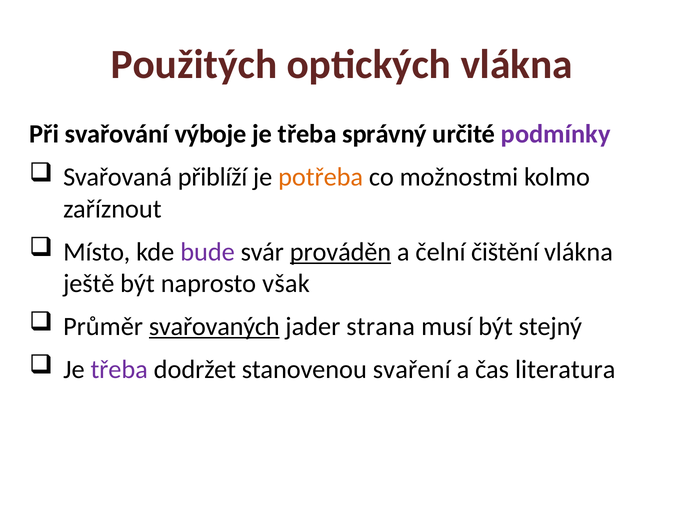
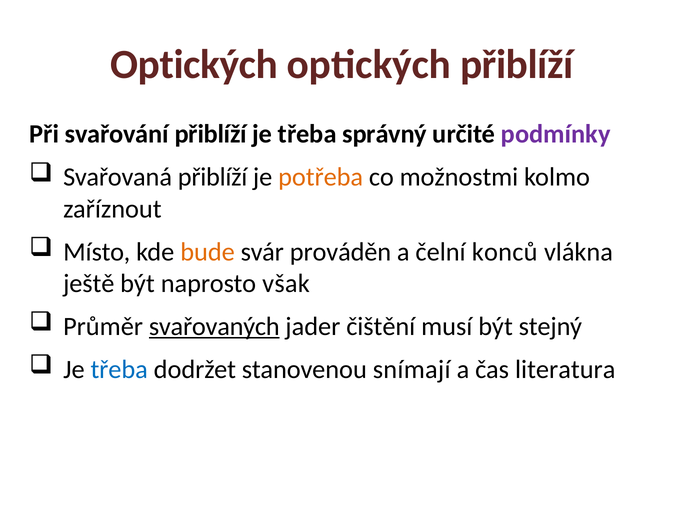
Použitých at (194, 64): Použitých -> Optických
optických vlákna: vlákna -> přiblíží
svařování výboje: výboje -> přiblíží
bude colour: purple -> orange
prováděn underline: present -> none
čištění: čištění -> konců
strana: strana -> čištění
třeba at (119, 369) colour: purple -> blue
svaření: svaření -> snímají
